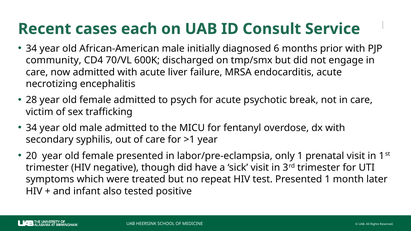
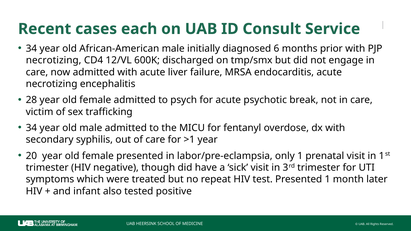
community at (54, 60): community -> necrotizing
70/VL: 70/VL -> 12/VL
